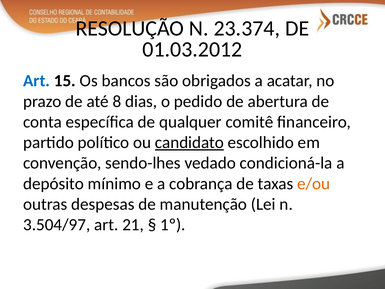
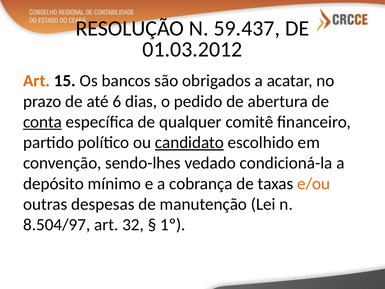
23.374: 23.374 -> 59.437
Art at (37, 81) colour: blue -> orange
8: 8 -> 6
conta underline: none -> present
3.504/97: 3.504/97 -> 8.504/97
21: 21 -> 32
